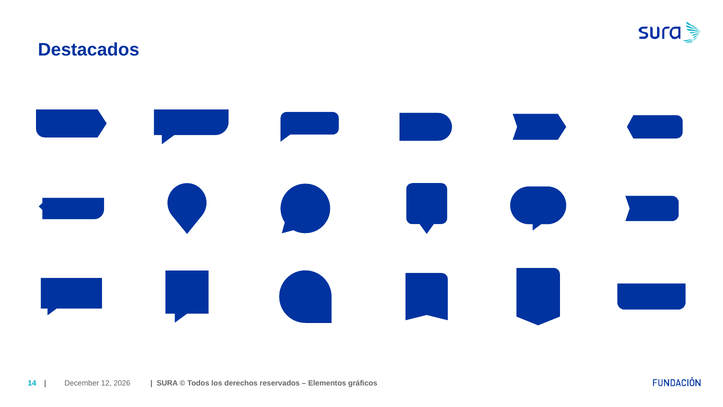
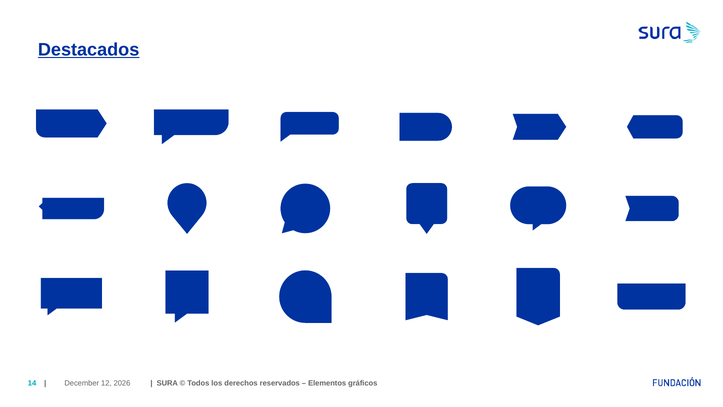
Destacados underline: none -> present
